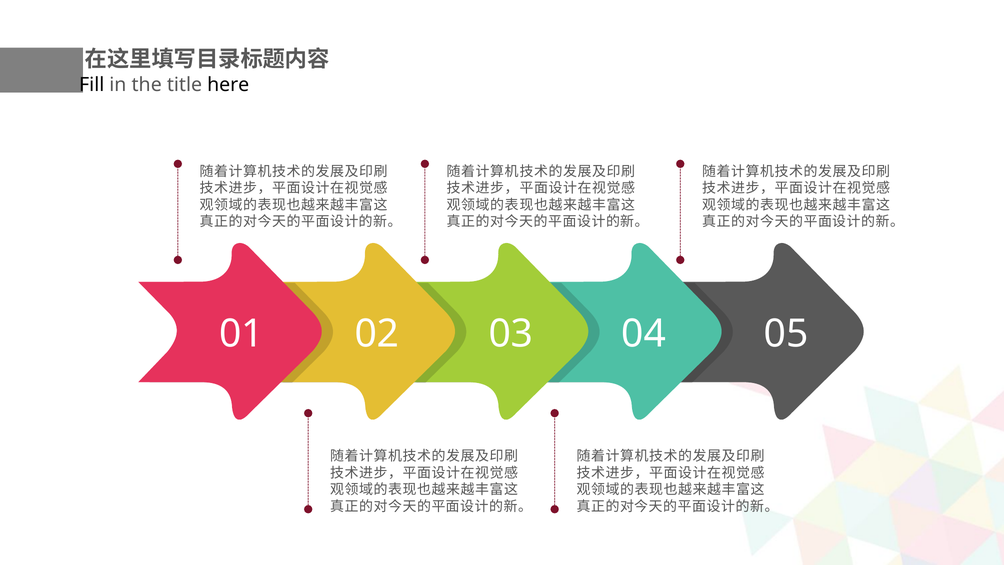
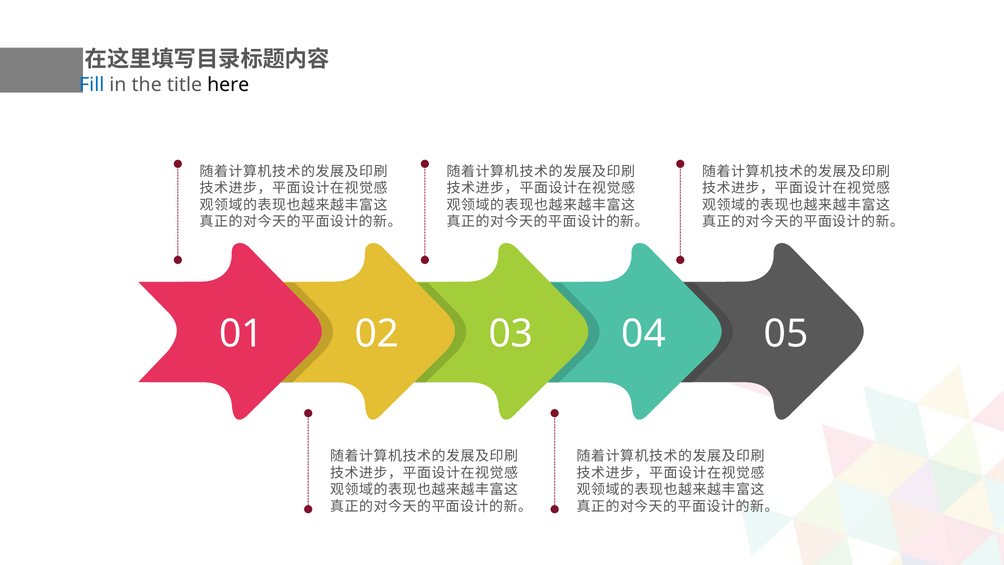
Fill colour: black -> blue
